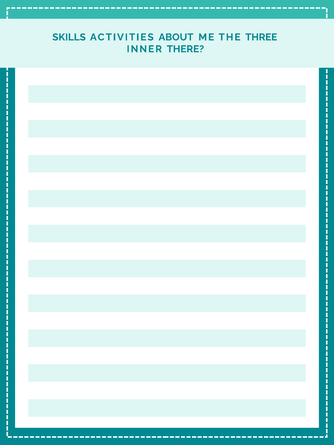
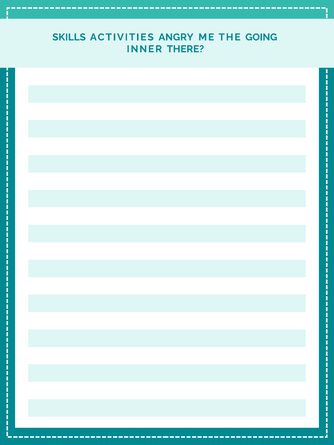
ABOUT: ABOUT -> ANGRY
THREE: THREE -> GOING
